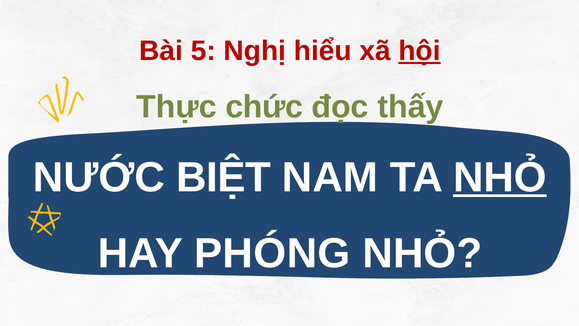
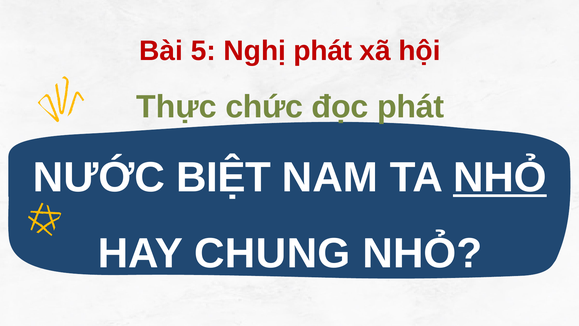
Nghị hiểu: hiểu -> phát
hội underline: present -> none
đọc thấy: thấy -> phát
PHÓNG: PHÓNG -> CHUNG
